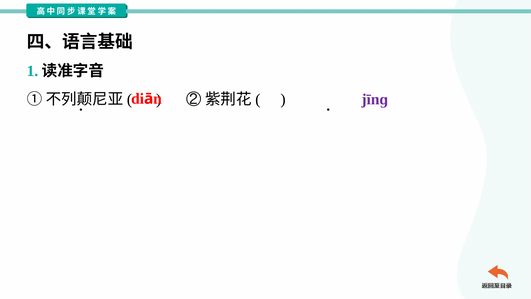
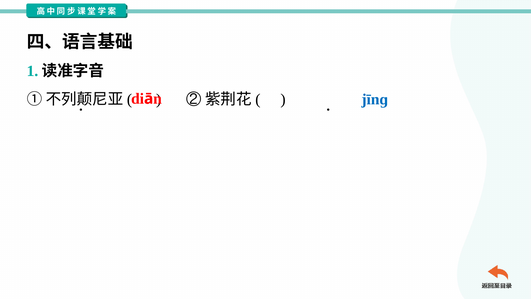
jīnɡ colour: purple -> blue
